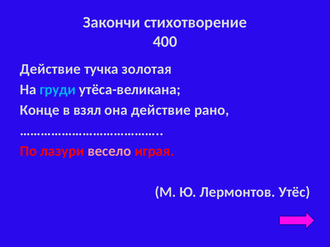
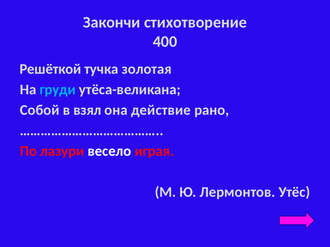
Действие at (50, 69): Действие -> Решёткой
Конце: Конце -> Собой
весело colour: pink -> white
